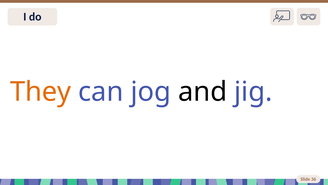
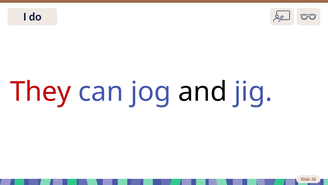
They colour: orange -> red
